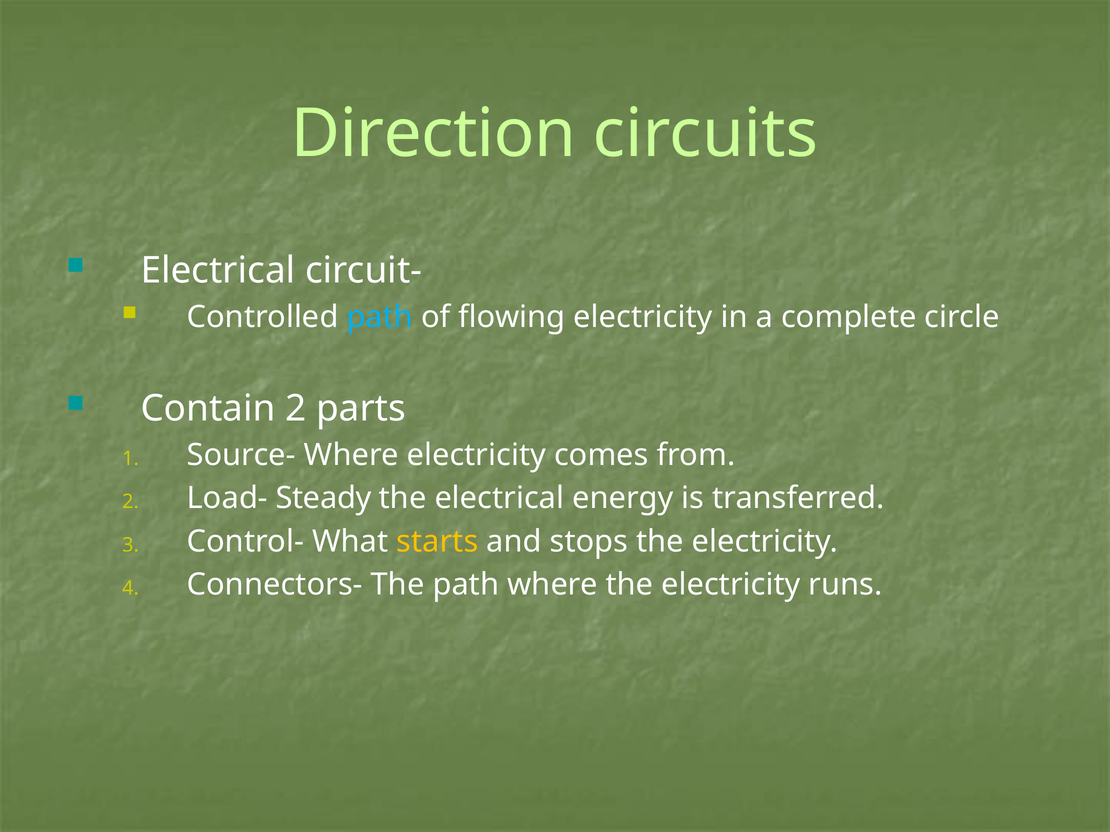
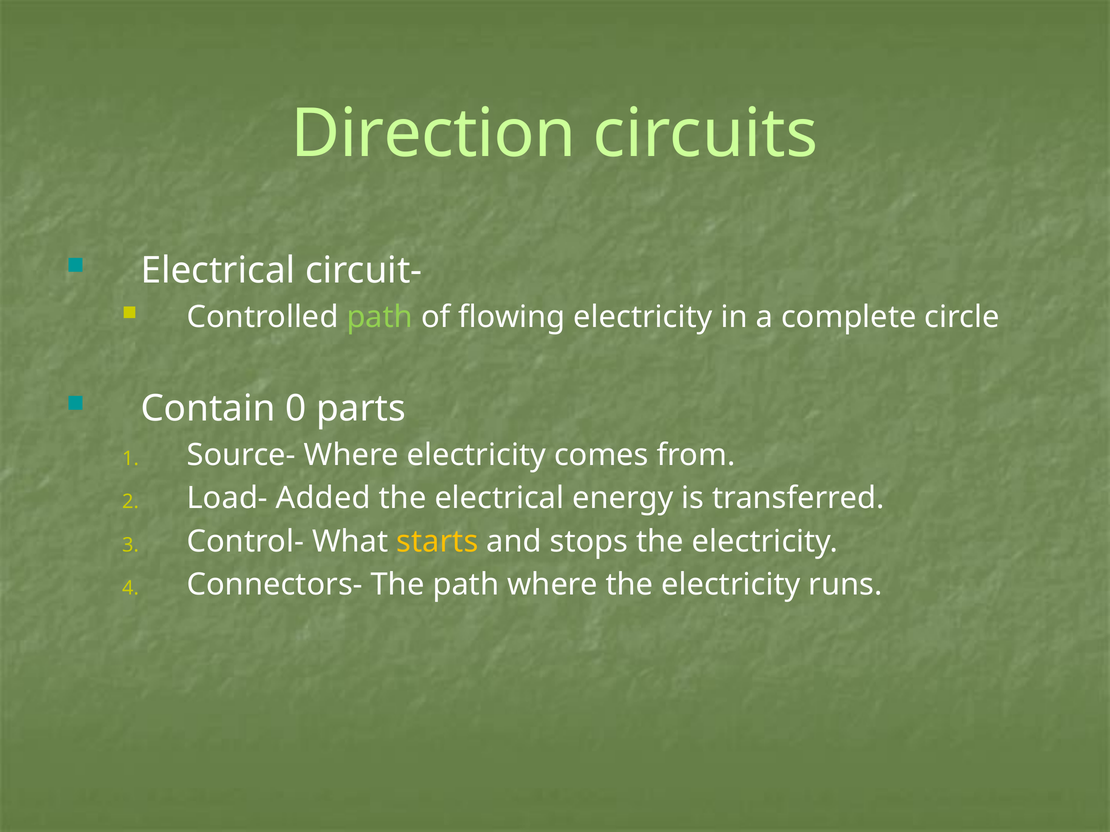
path at (380, 317) colour: light blue -> light green
Contain 2: 2 -> 0
Steady: Steady -> Added
